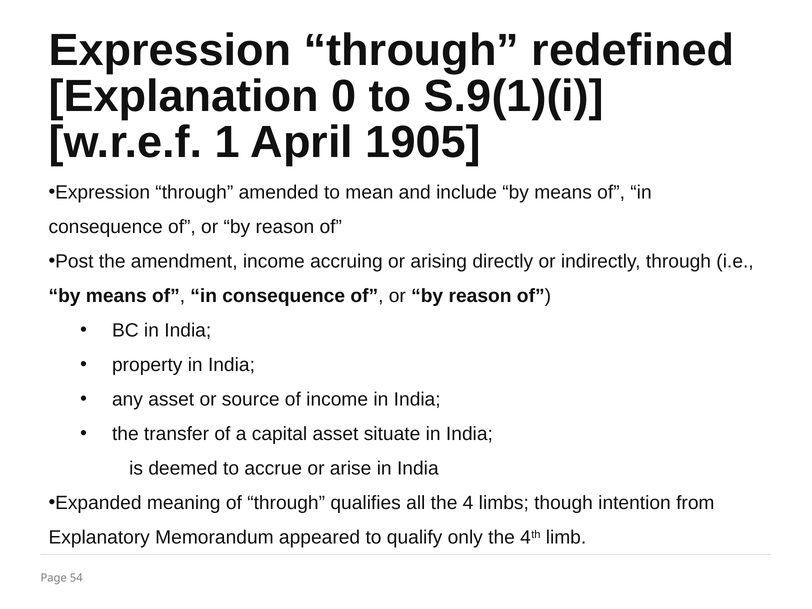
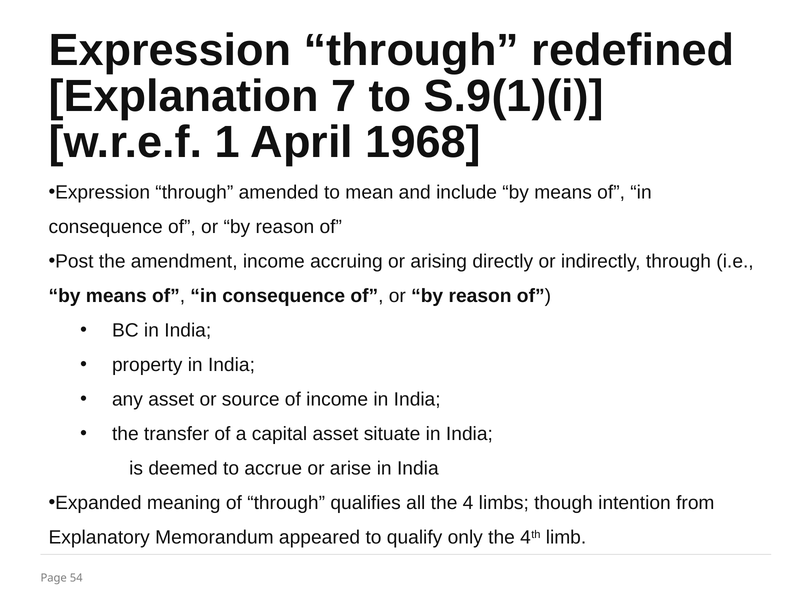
0: 0 -> 7
1905: 1905 -> 1968
